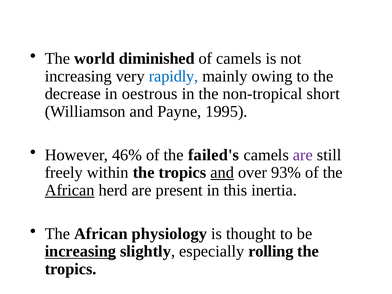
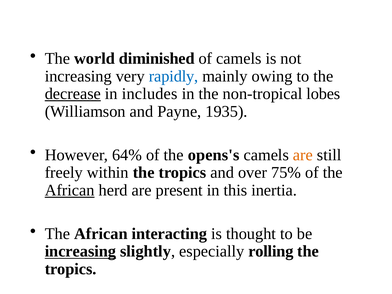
decrease underline: none -> present
oestrous: oestrous -> includes
short: short -> lobes
1995: 1995 -> 1935
46%: 46% -> 64%
failed's: failed's -> opens's
are at (303, 155) colour: purple -> orange
and at (222, 173) underline: present -> none
93%: 93% -> 75%
physiology: physiology -> interacting
